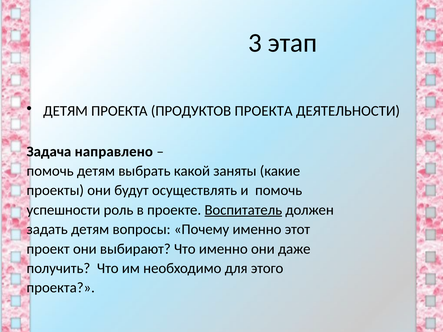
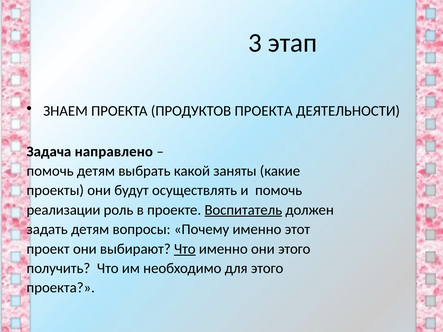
ДЕТЯМ at (66, 111): ДЕТЯМ -> ЗНАЕМ
успешности: успешности -> реализации
Что at (185, 249) underline: none -> present
они даже: даже -> этого
